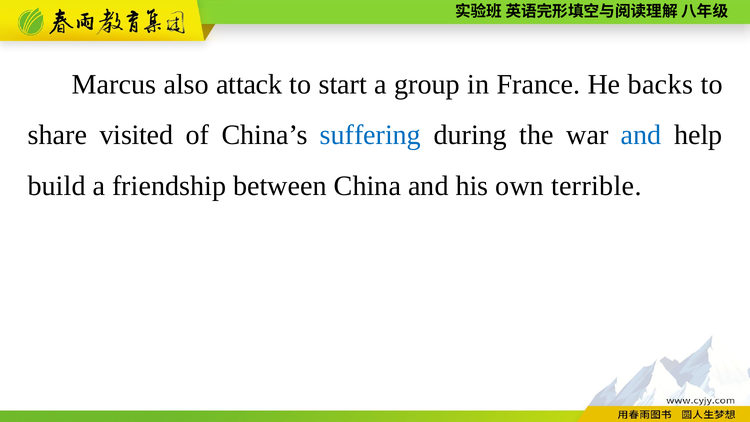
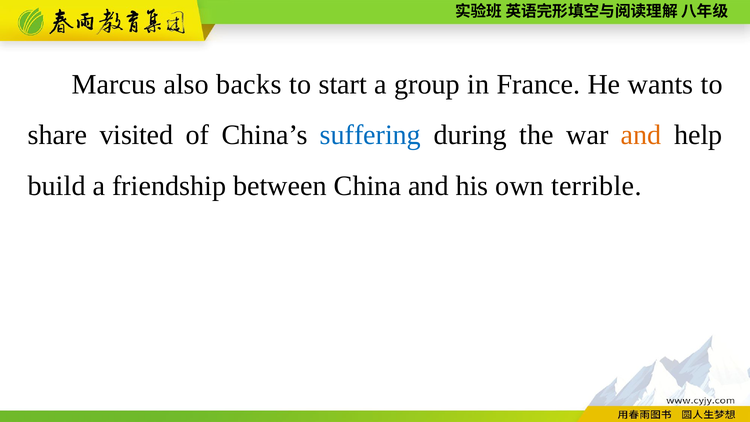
attack: attack -> backs
backs: backs -> wants
and at (641, 135) colour: blue -> orange
